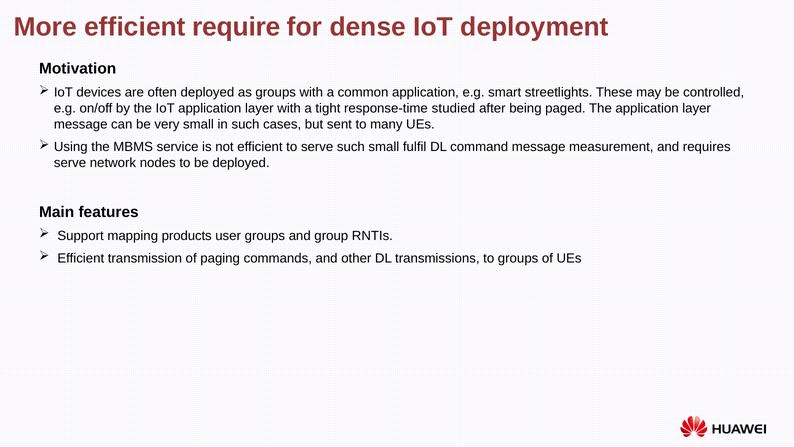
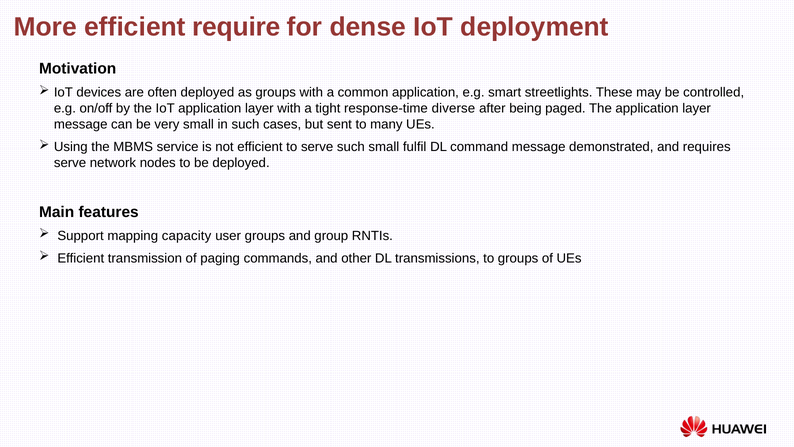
studied: studied -> diverse
measurement: measurement -> demonstrated
products: products -> capacity
